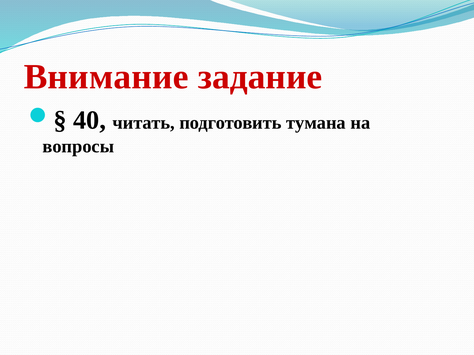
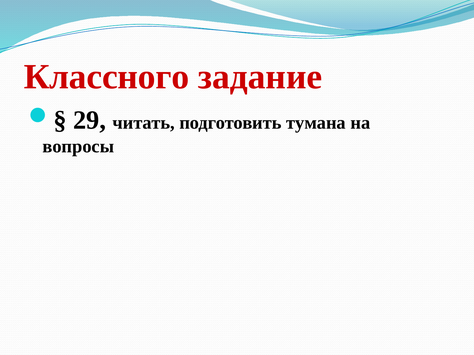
Внимание: Внимание -> Классного
40: 40 -> 29
